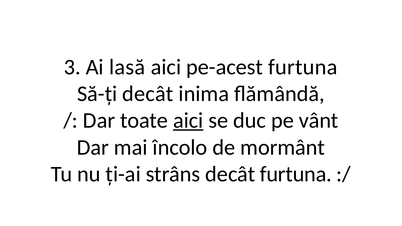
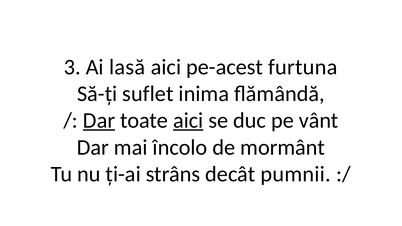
Să-ți decât: decât -> suflet
Dar at (99, 121) underline: none -> present
decât furtuna: furtuna -> pumnii
